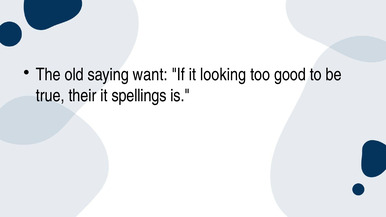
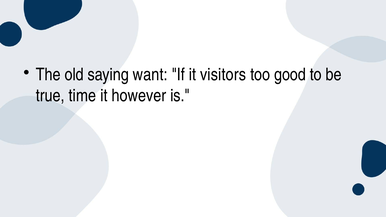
looking: looking -> visitors
their: their -> time
spellings: spellings -> however
